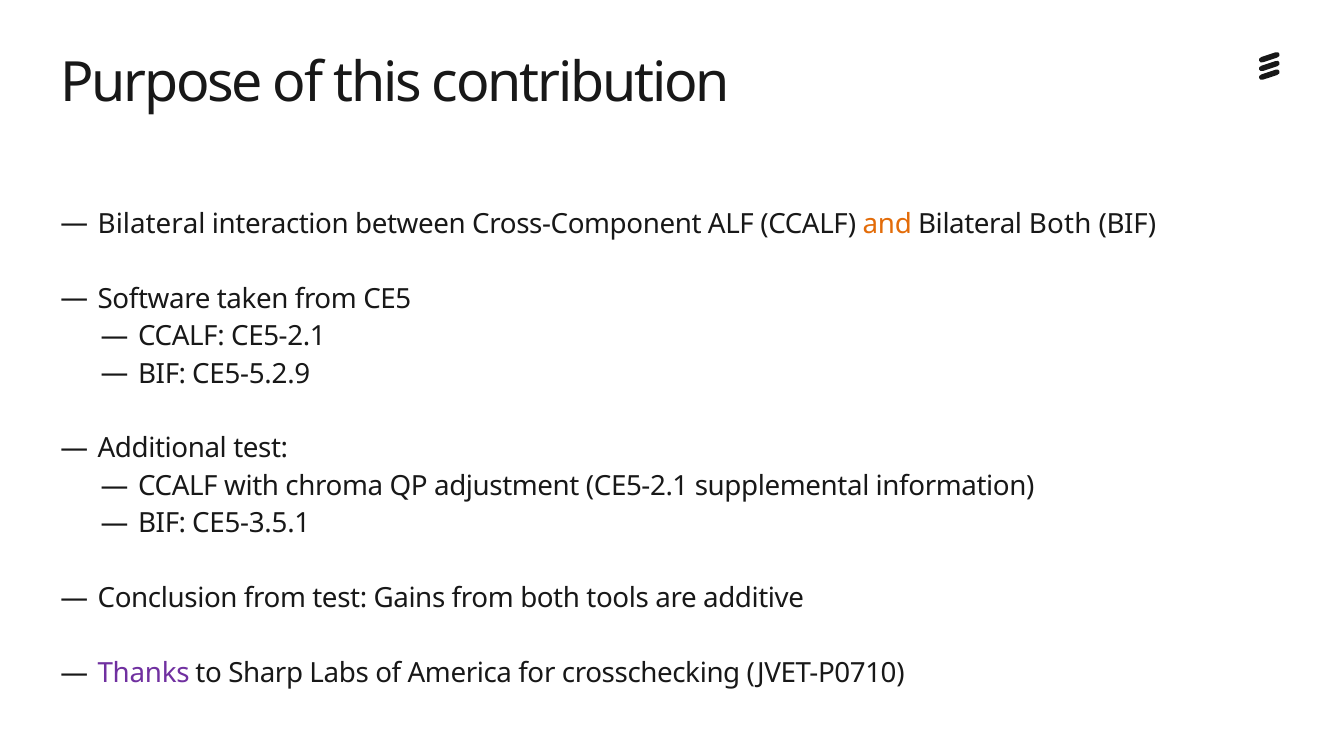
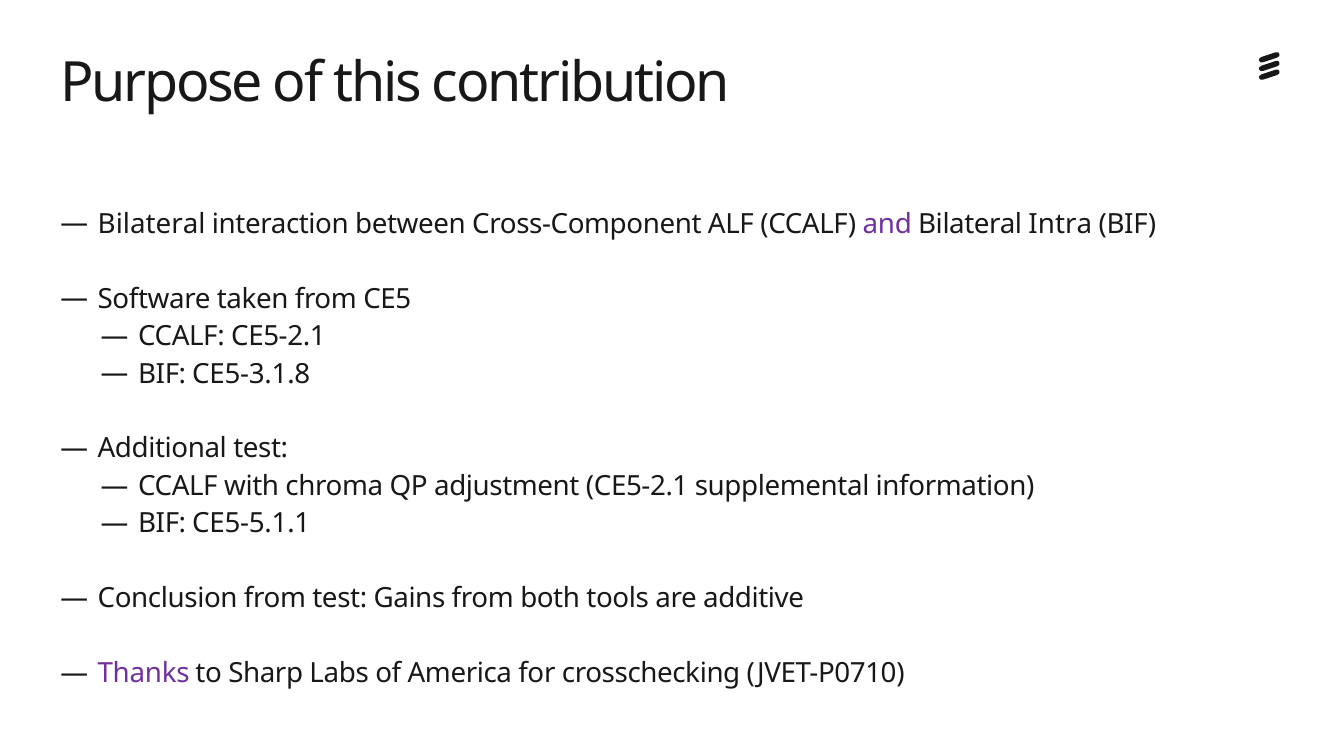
and colour: orange -> purple
Bilateral Both: Both -> Intra
CE5-5.2.9: CE5-5.2.9 -> CE5-3.1.8
CE5-3.5.1: CE5-3.5.1 -> CE5-5.1.1
